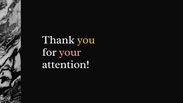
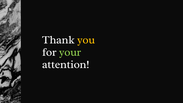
your colour: pink -> light green
